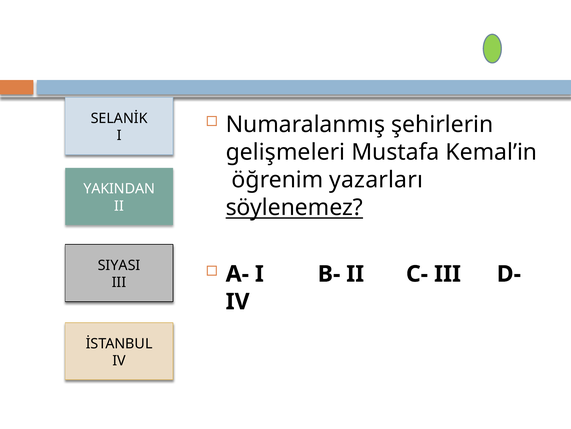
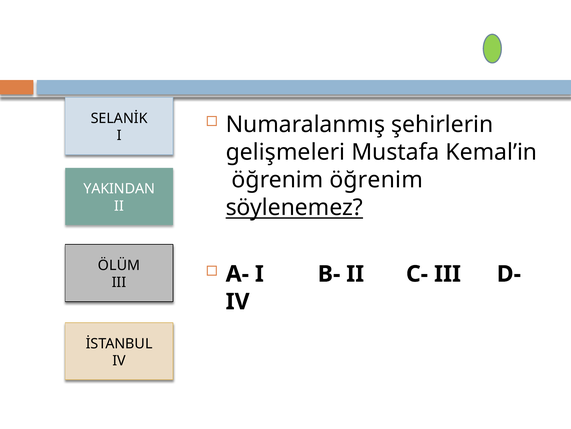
öğrenim yazarları: yazarları -> öğrenim
SIYASI: SIYASI -> ÖLÜM
